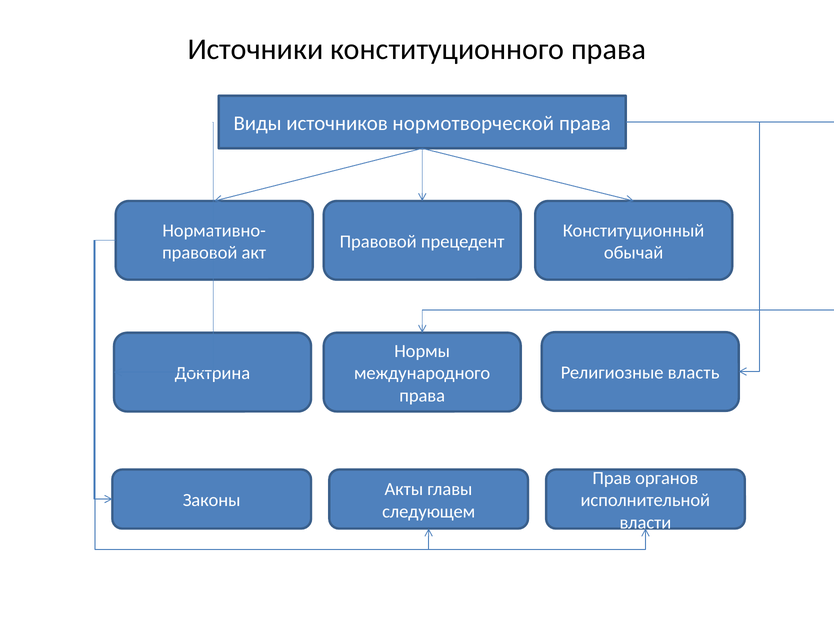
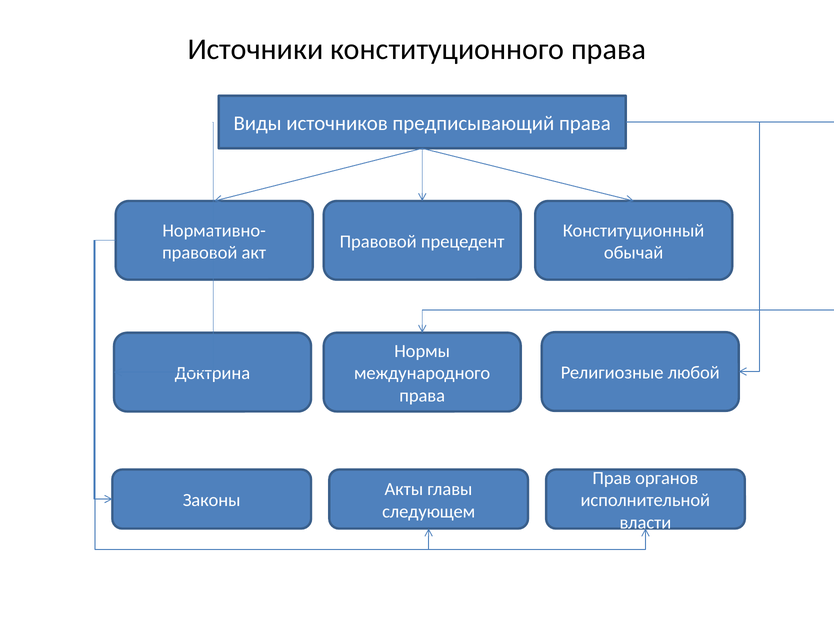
нормотворческой: нормотворческой -> предписывающий
власть: власть -> любой
